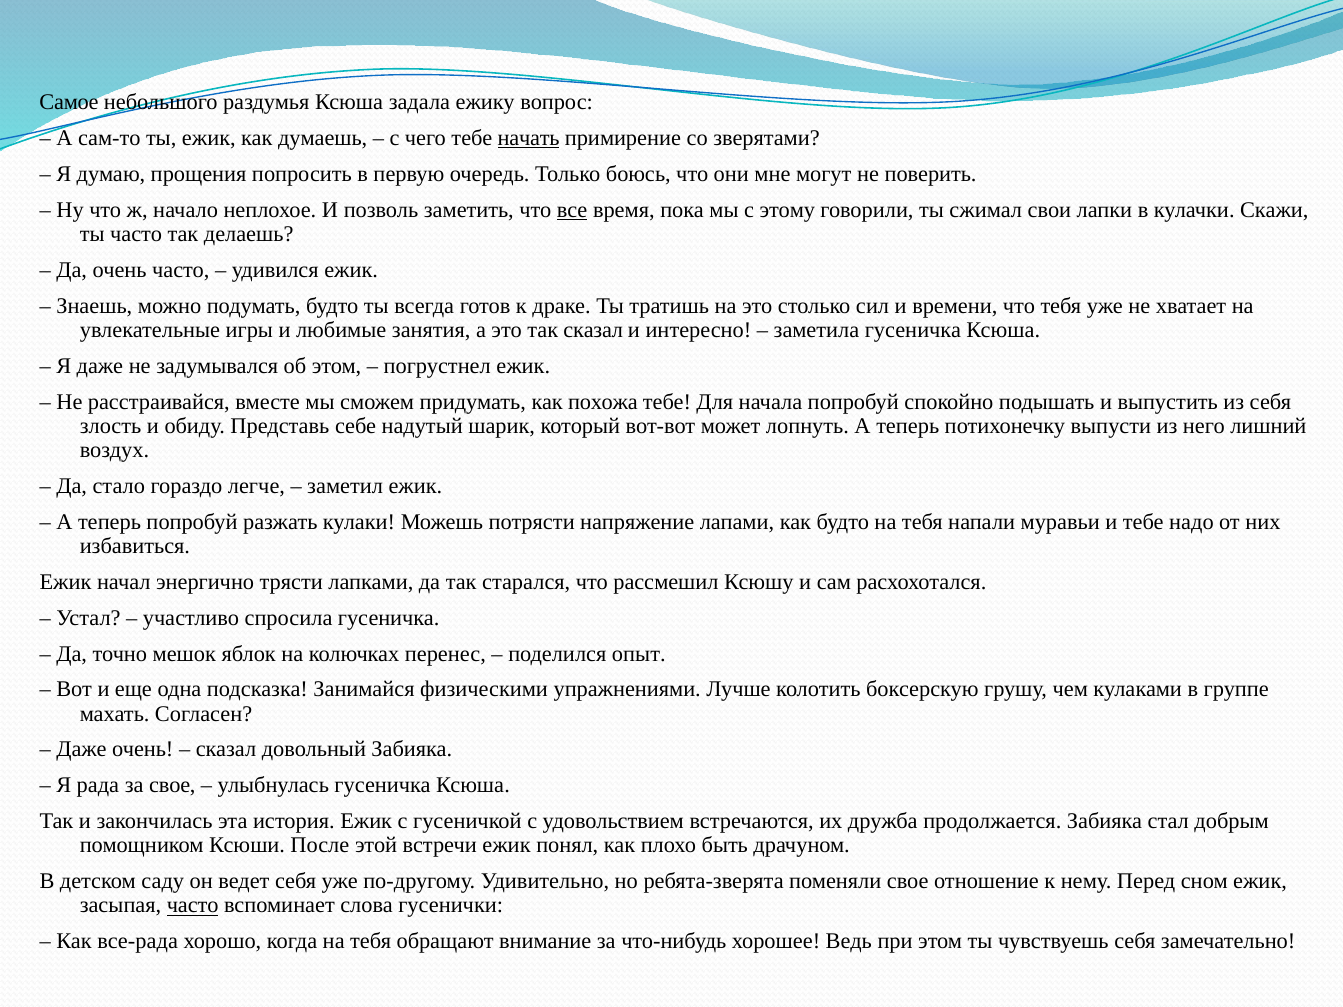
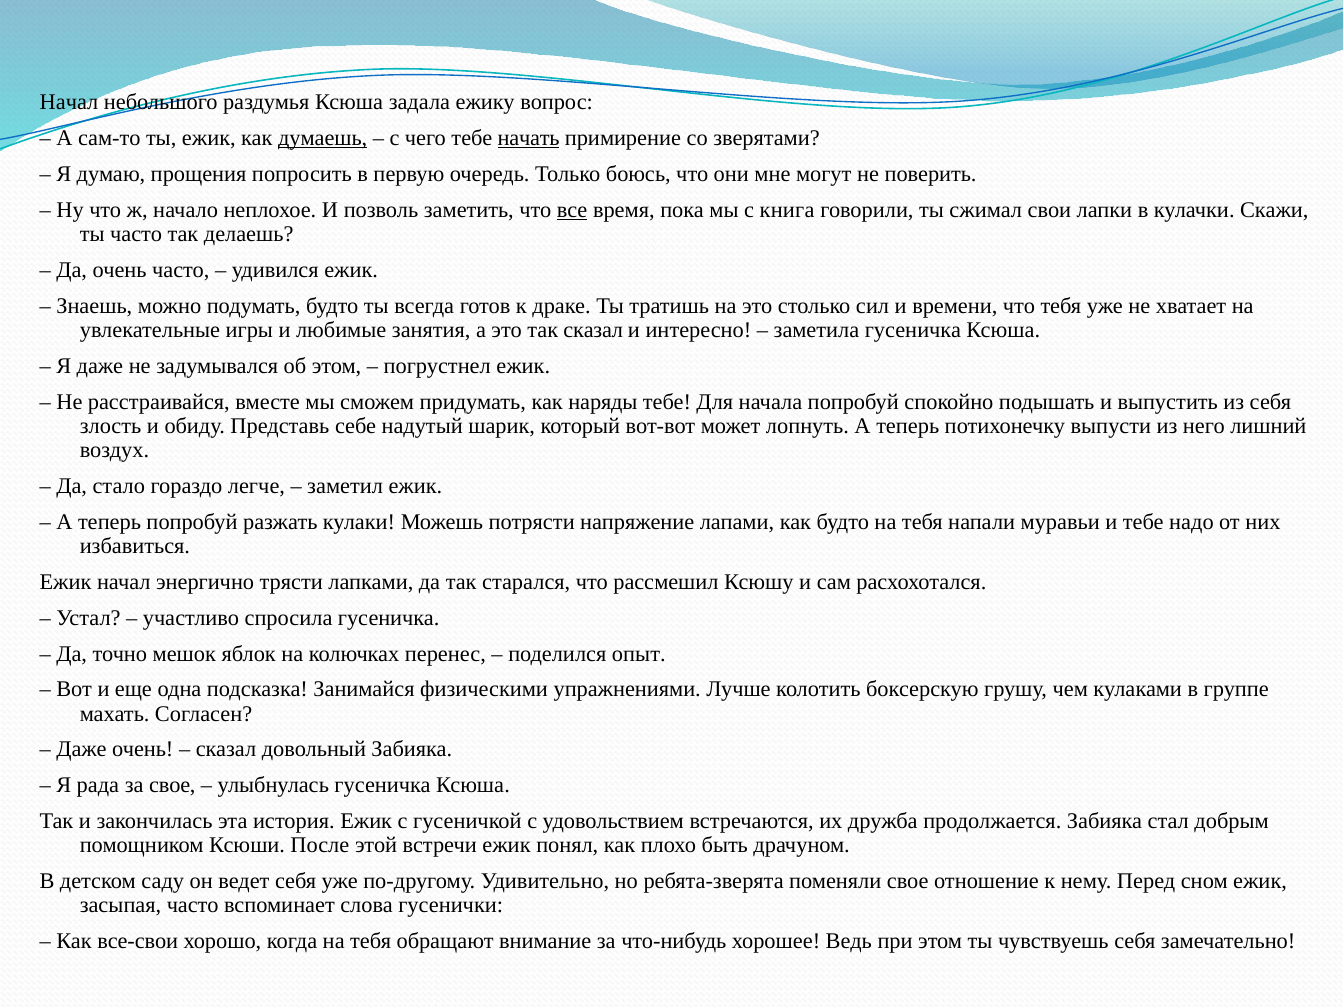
Самое at (69, 102): Самое -> Начал
думаешь underline: none -> present
этому: этому -> книга
похожа: похожа -> наряды
часто at (193, 906) underline: present -> none
все-рада: все-рада -> все-свои
